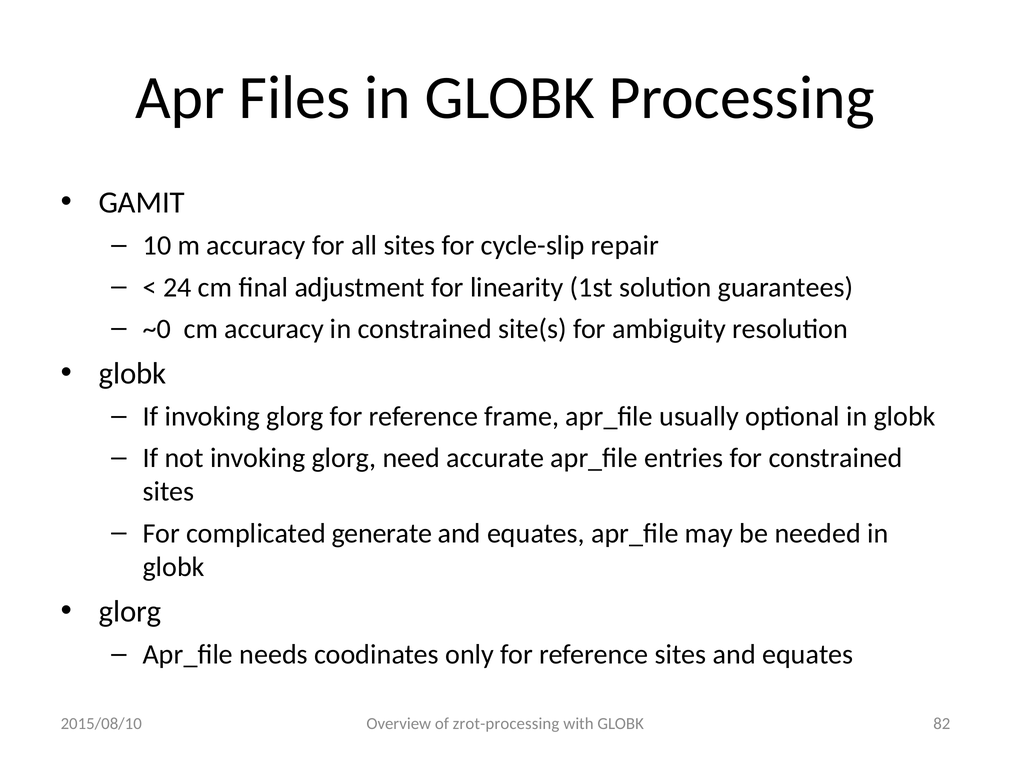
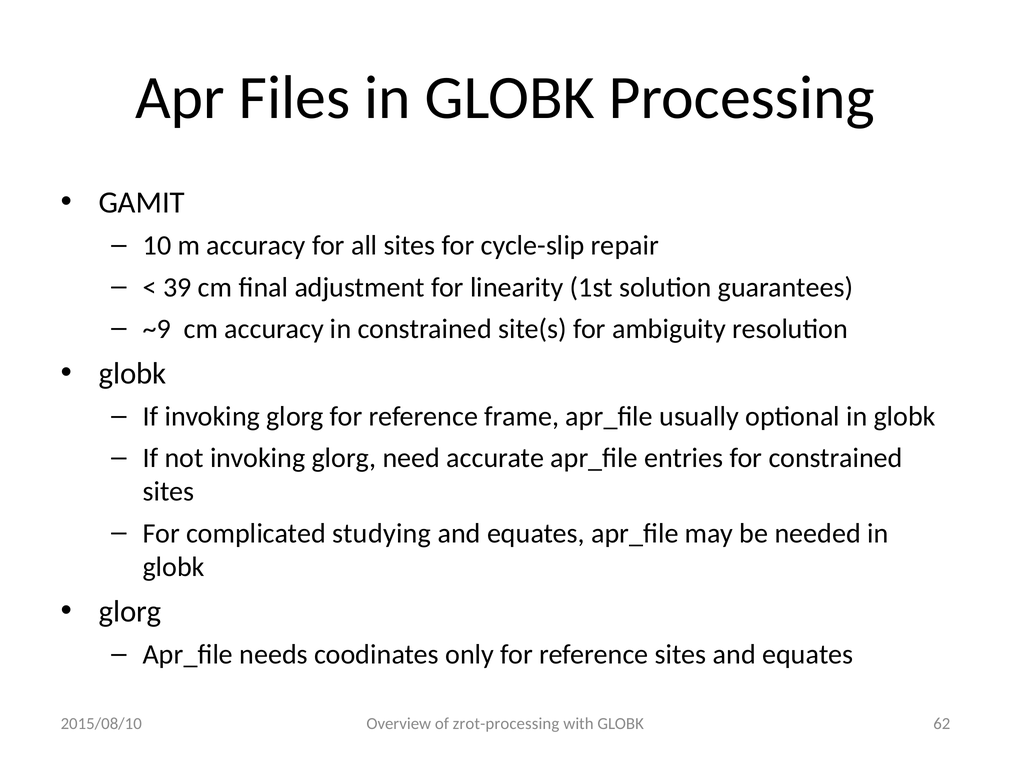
24: 24 -> 39
~0: ~0 -> ~9
generate: generate -> studying
82: 82 -> 62
